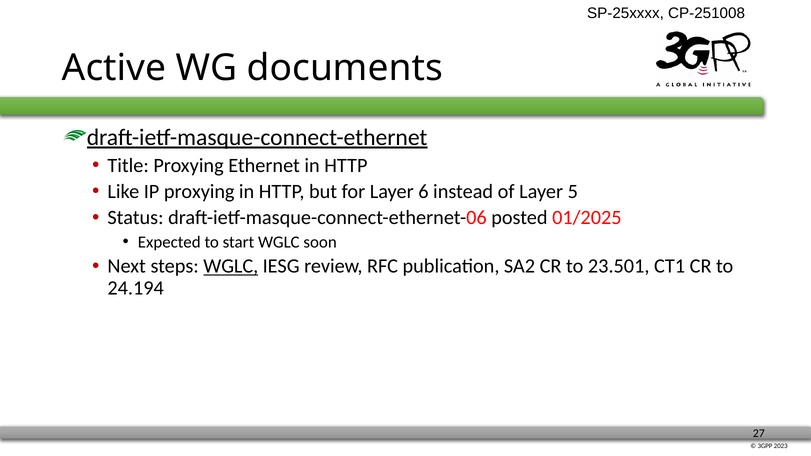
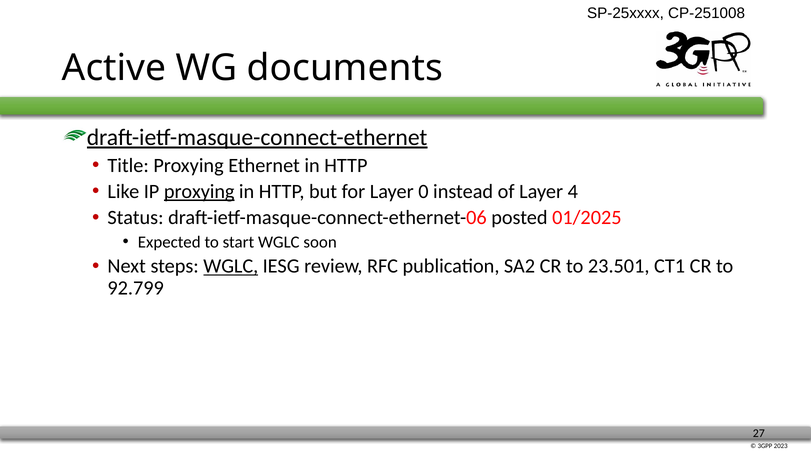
proxying at (199, 192) underline: none -> present
6: 6 -> 0
5: 5 -> 4
24.194: 24.194 -> 92.799
